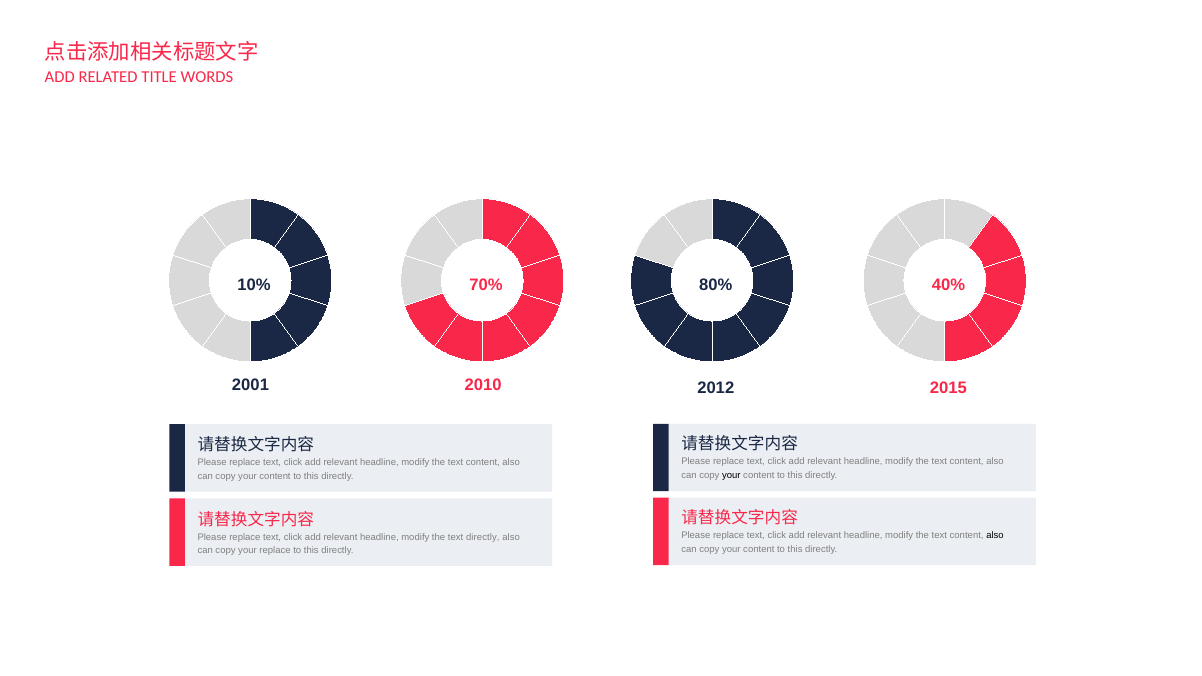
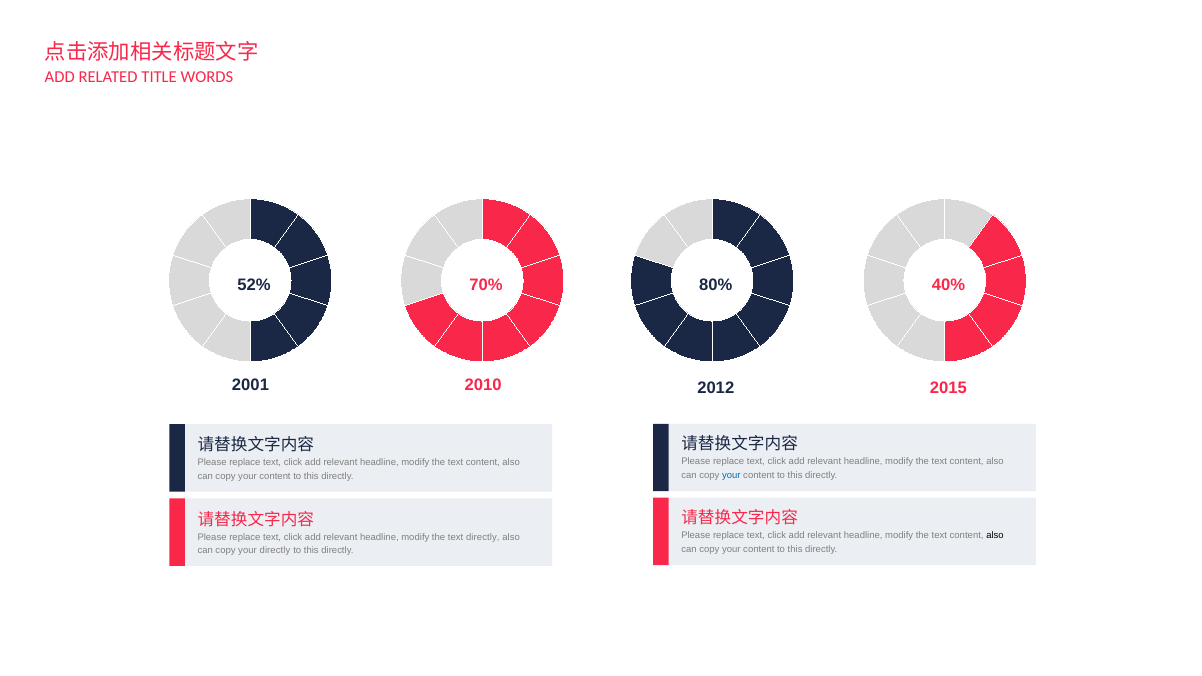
10%: 10% -> 52%
your at (731, 476) colour: black -> blue
your replace: replace -> directly
